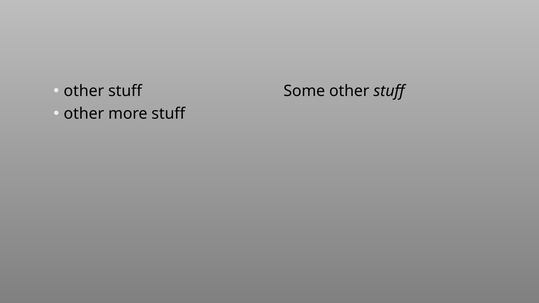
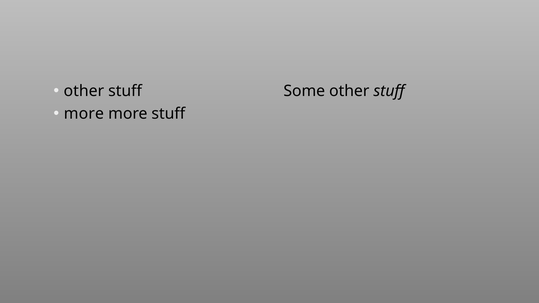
other at (84, 114): other -> more
